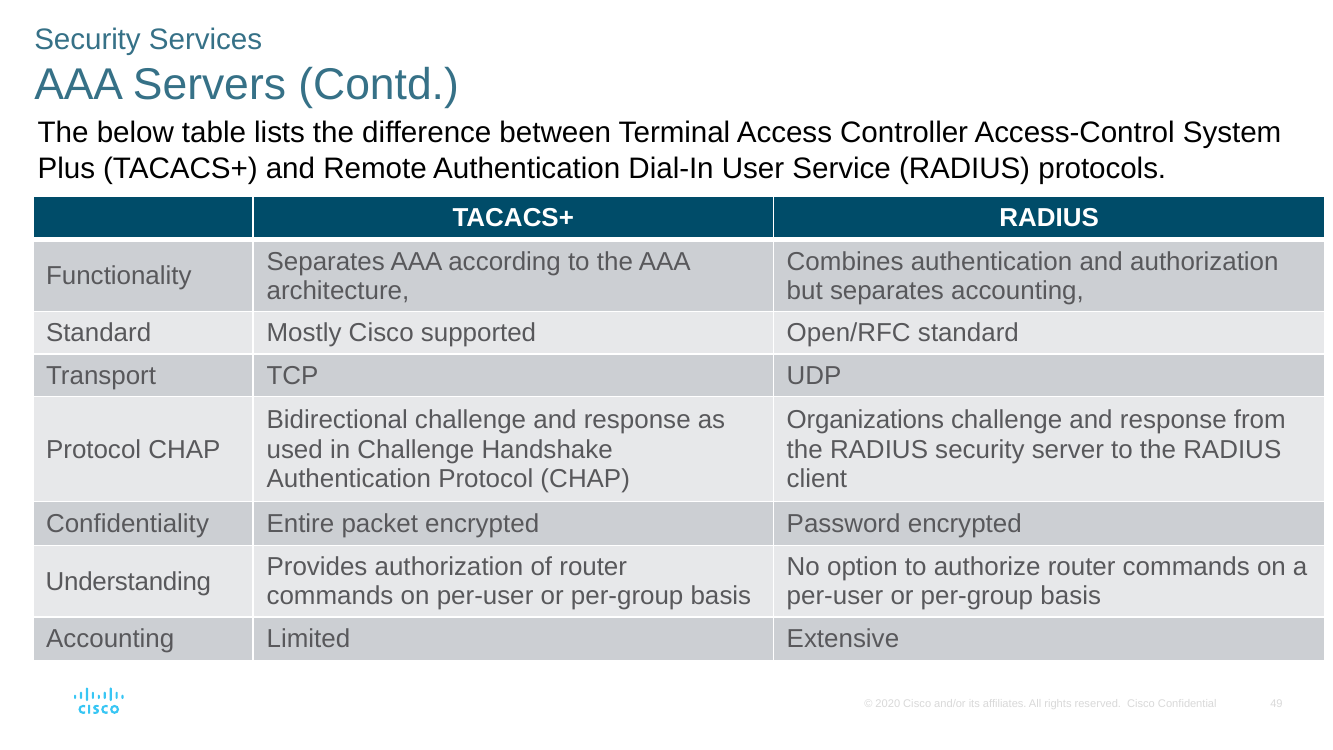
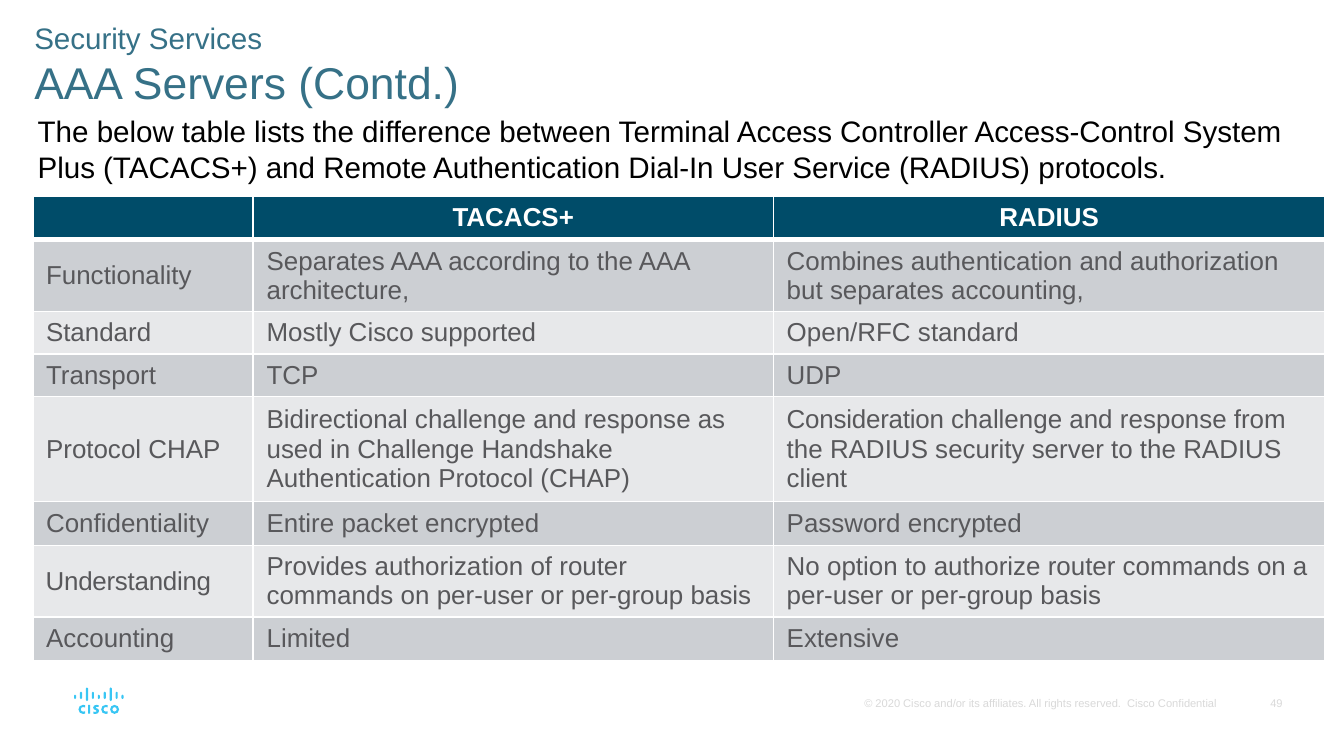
Organizations: Organizations -> Consideration
